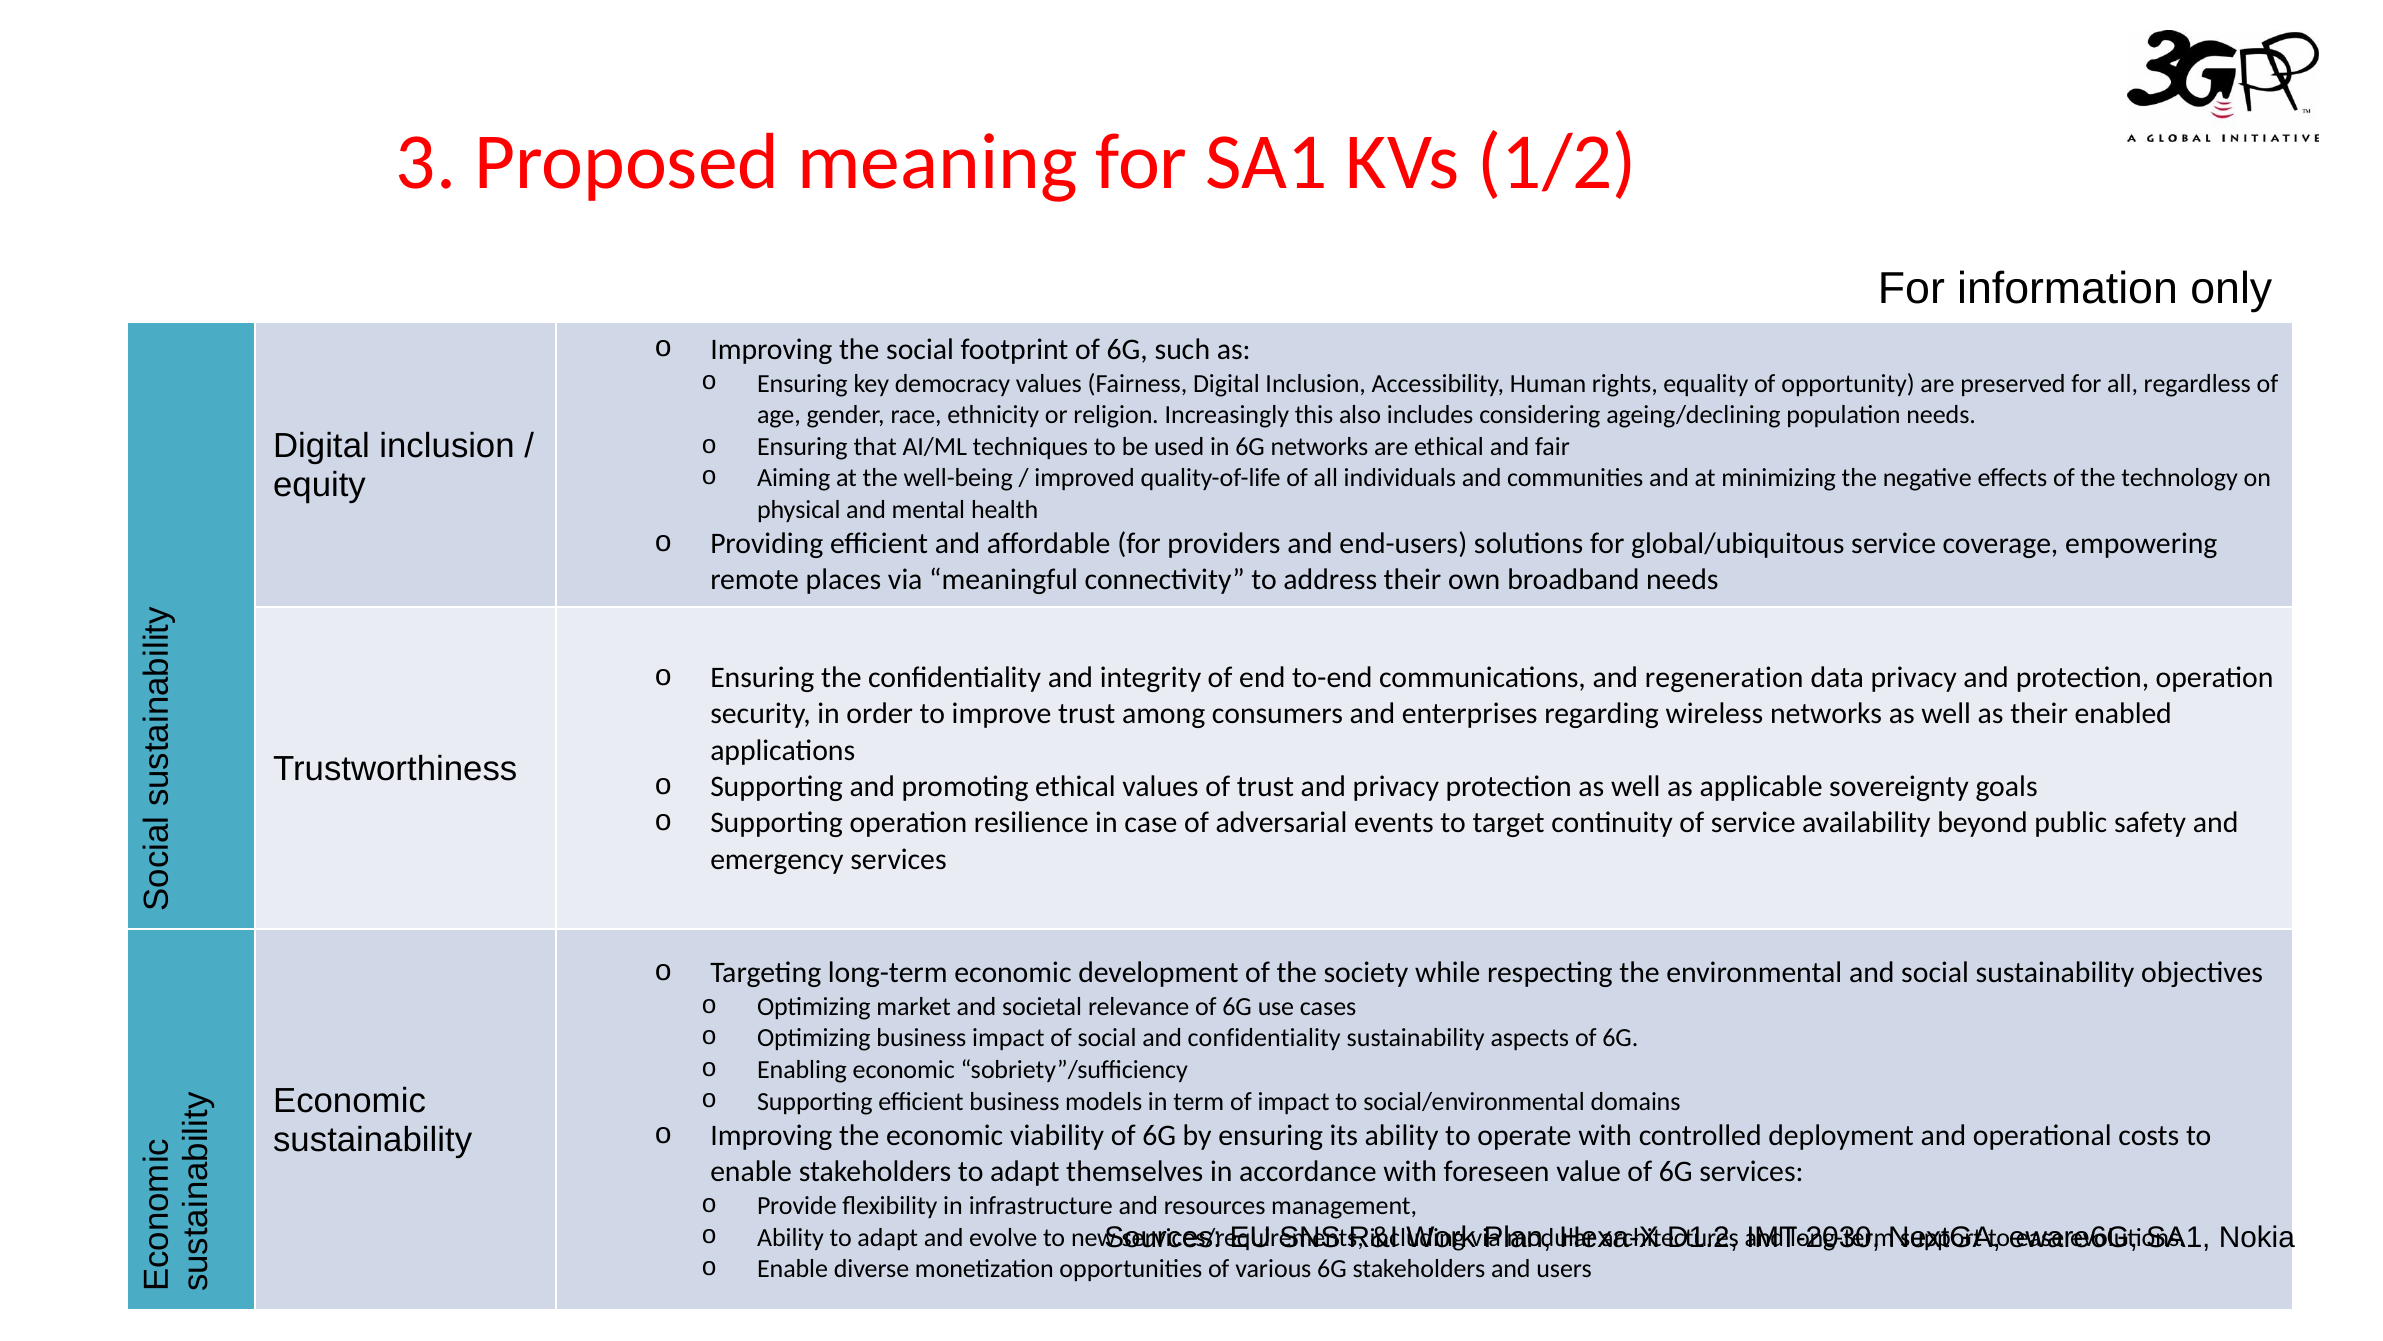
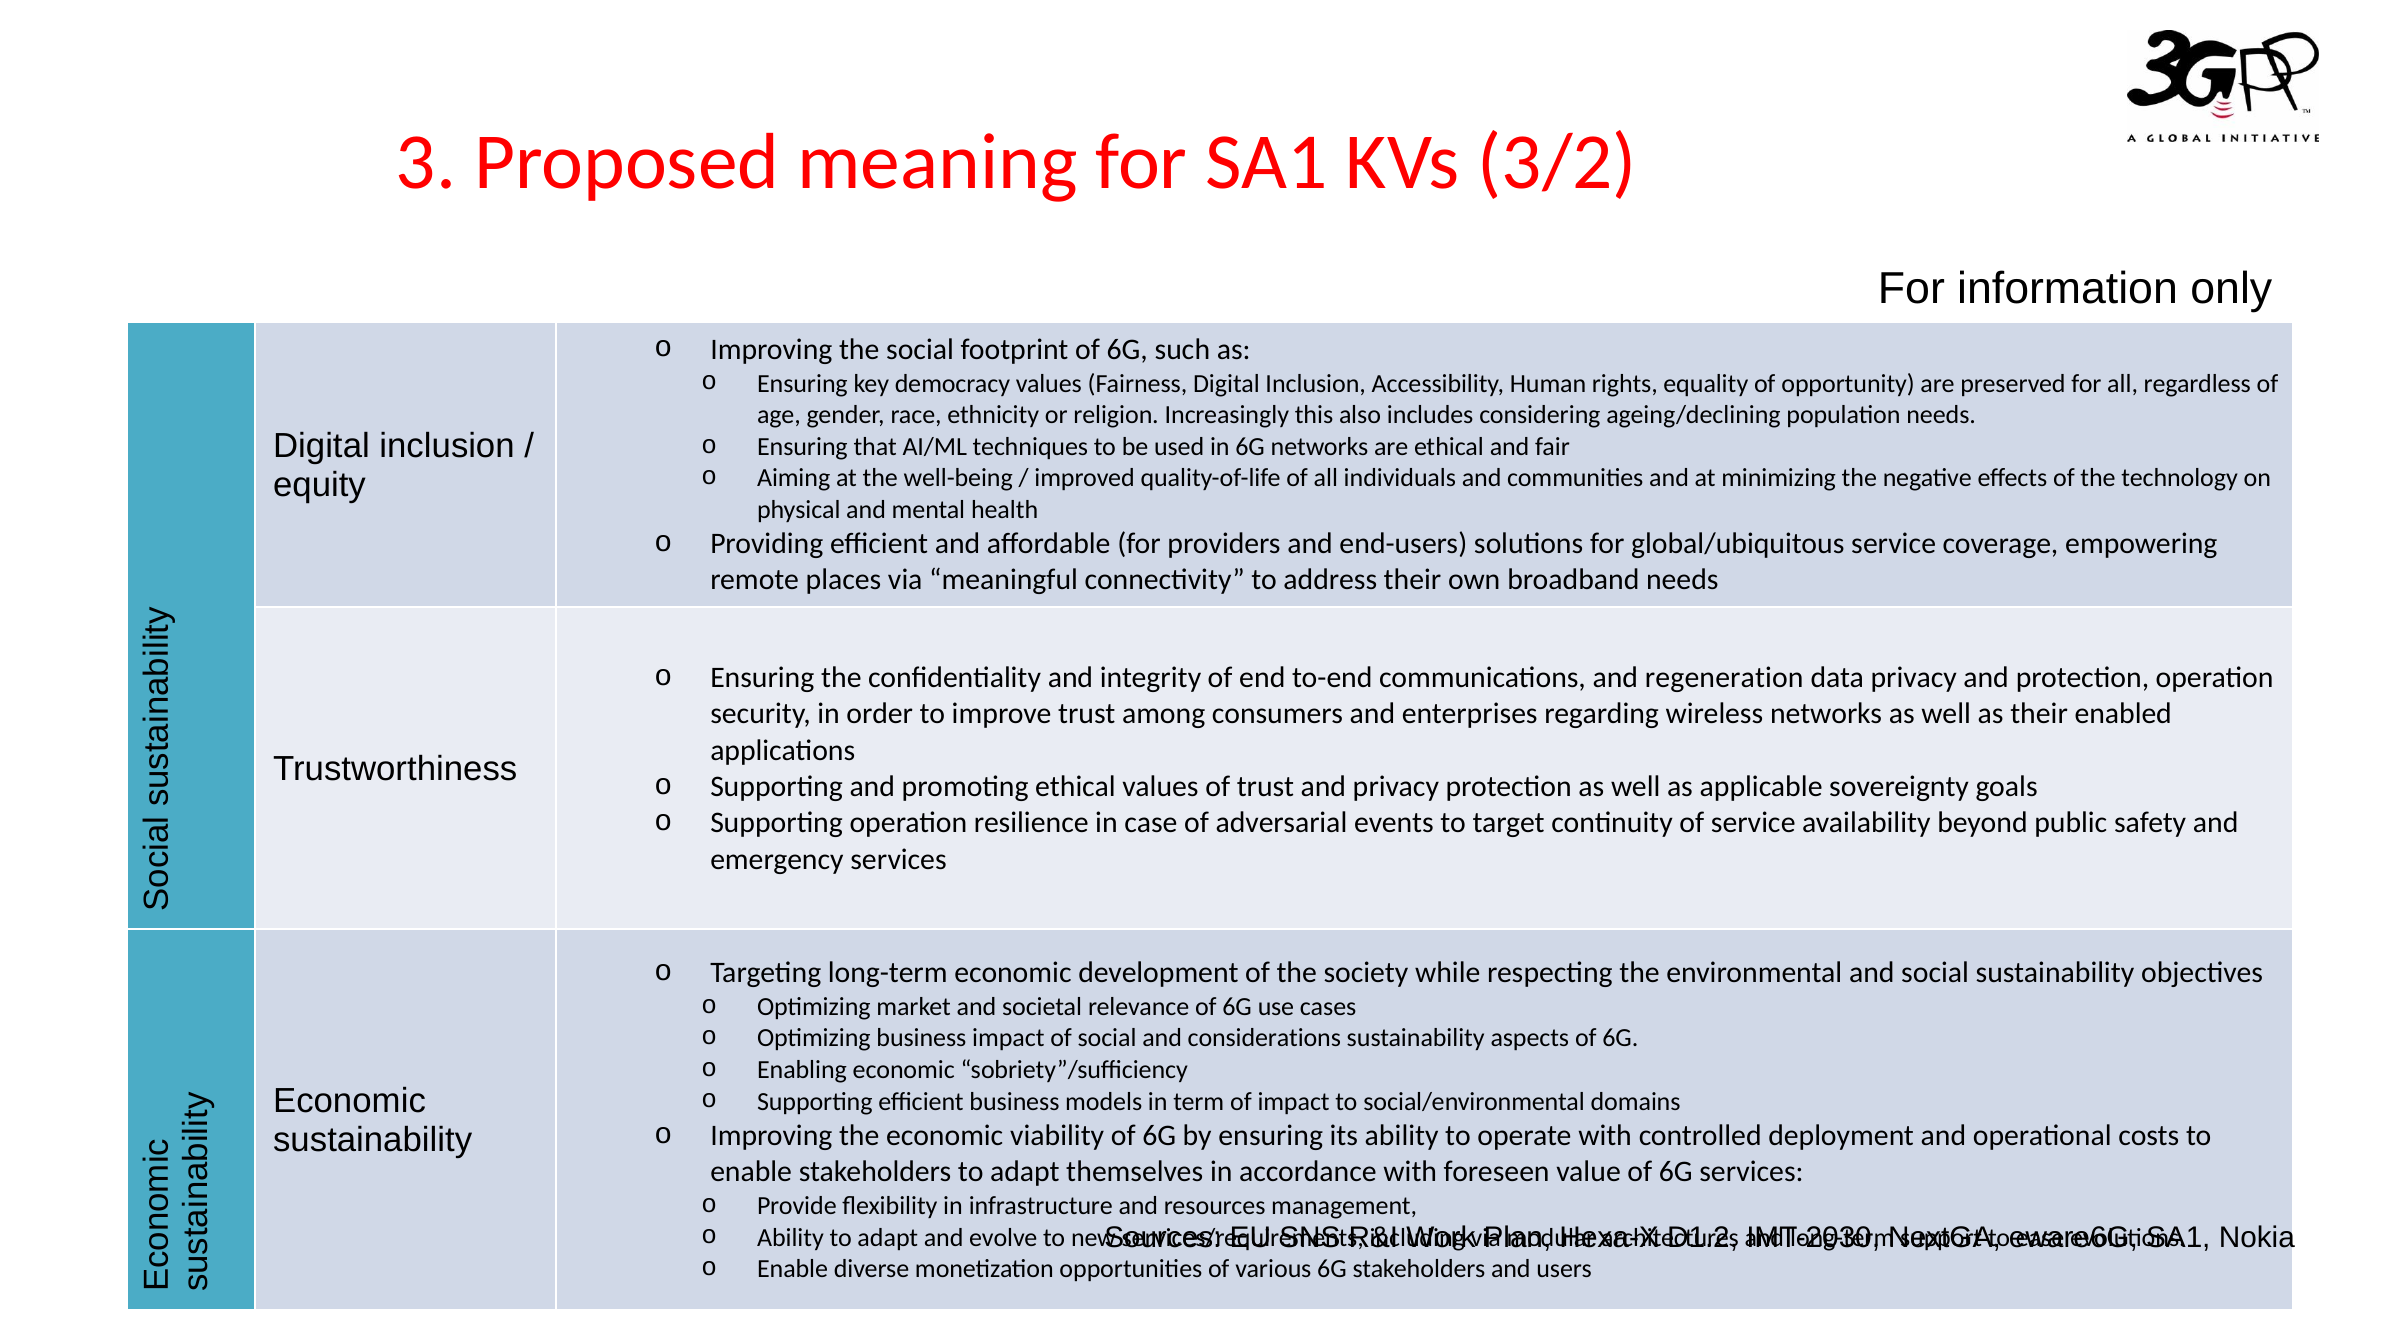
1/2: 1/2 -> 3/2
and confidentiality: confidentiality -> considerations
